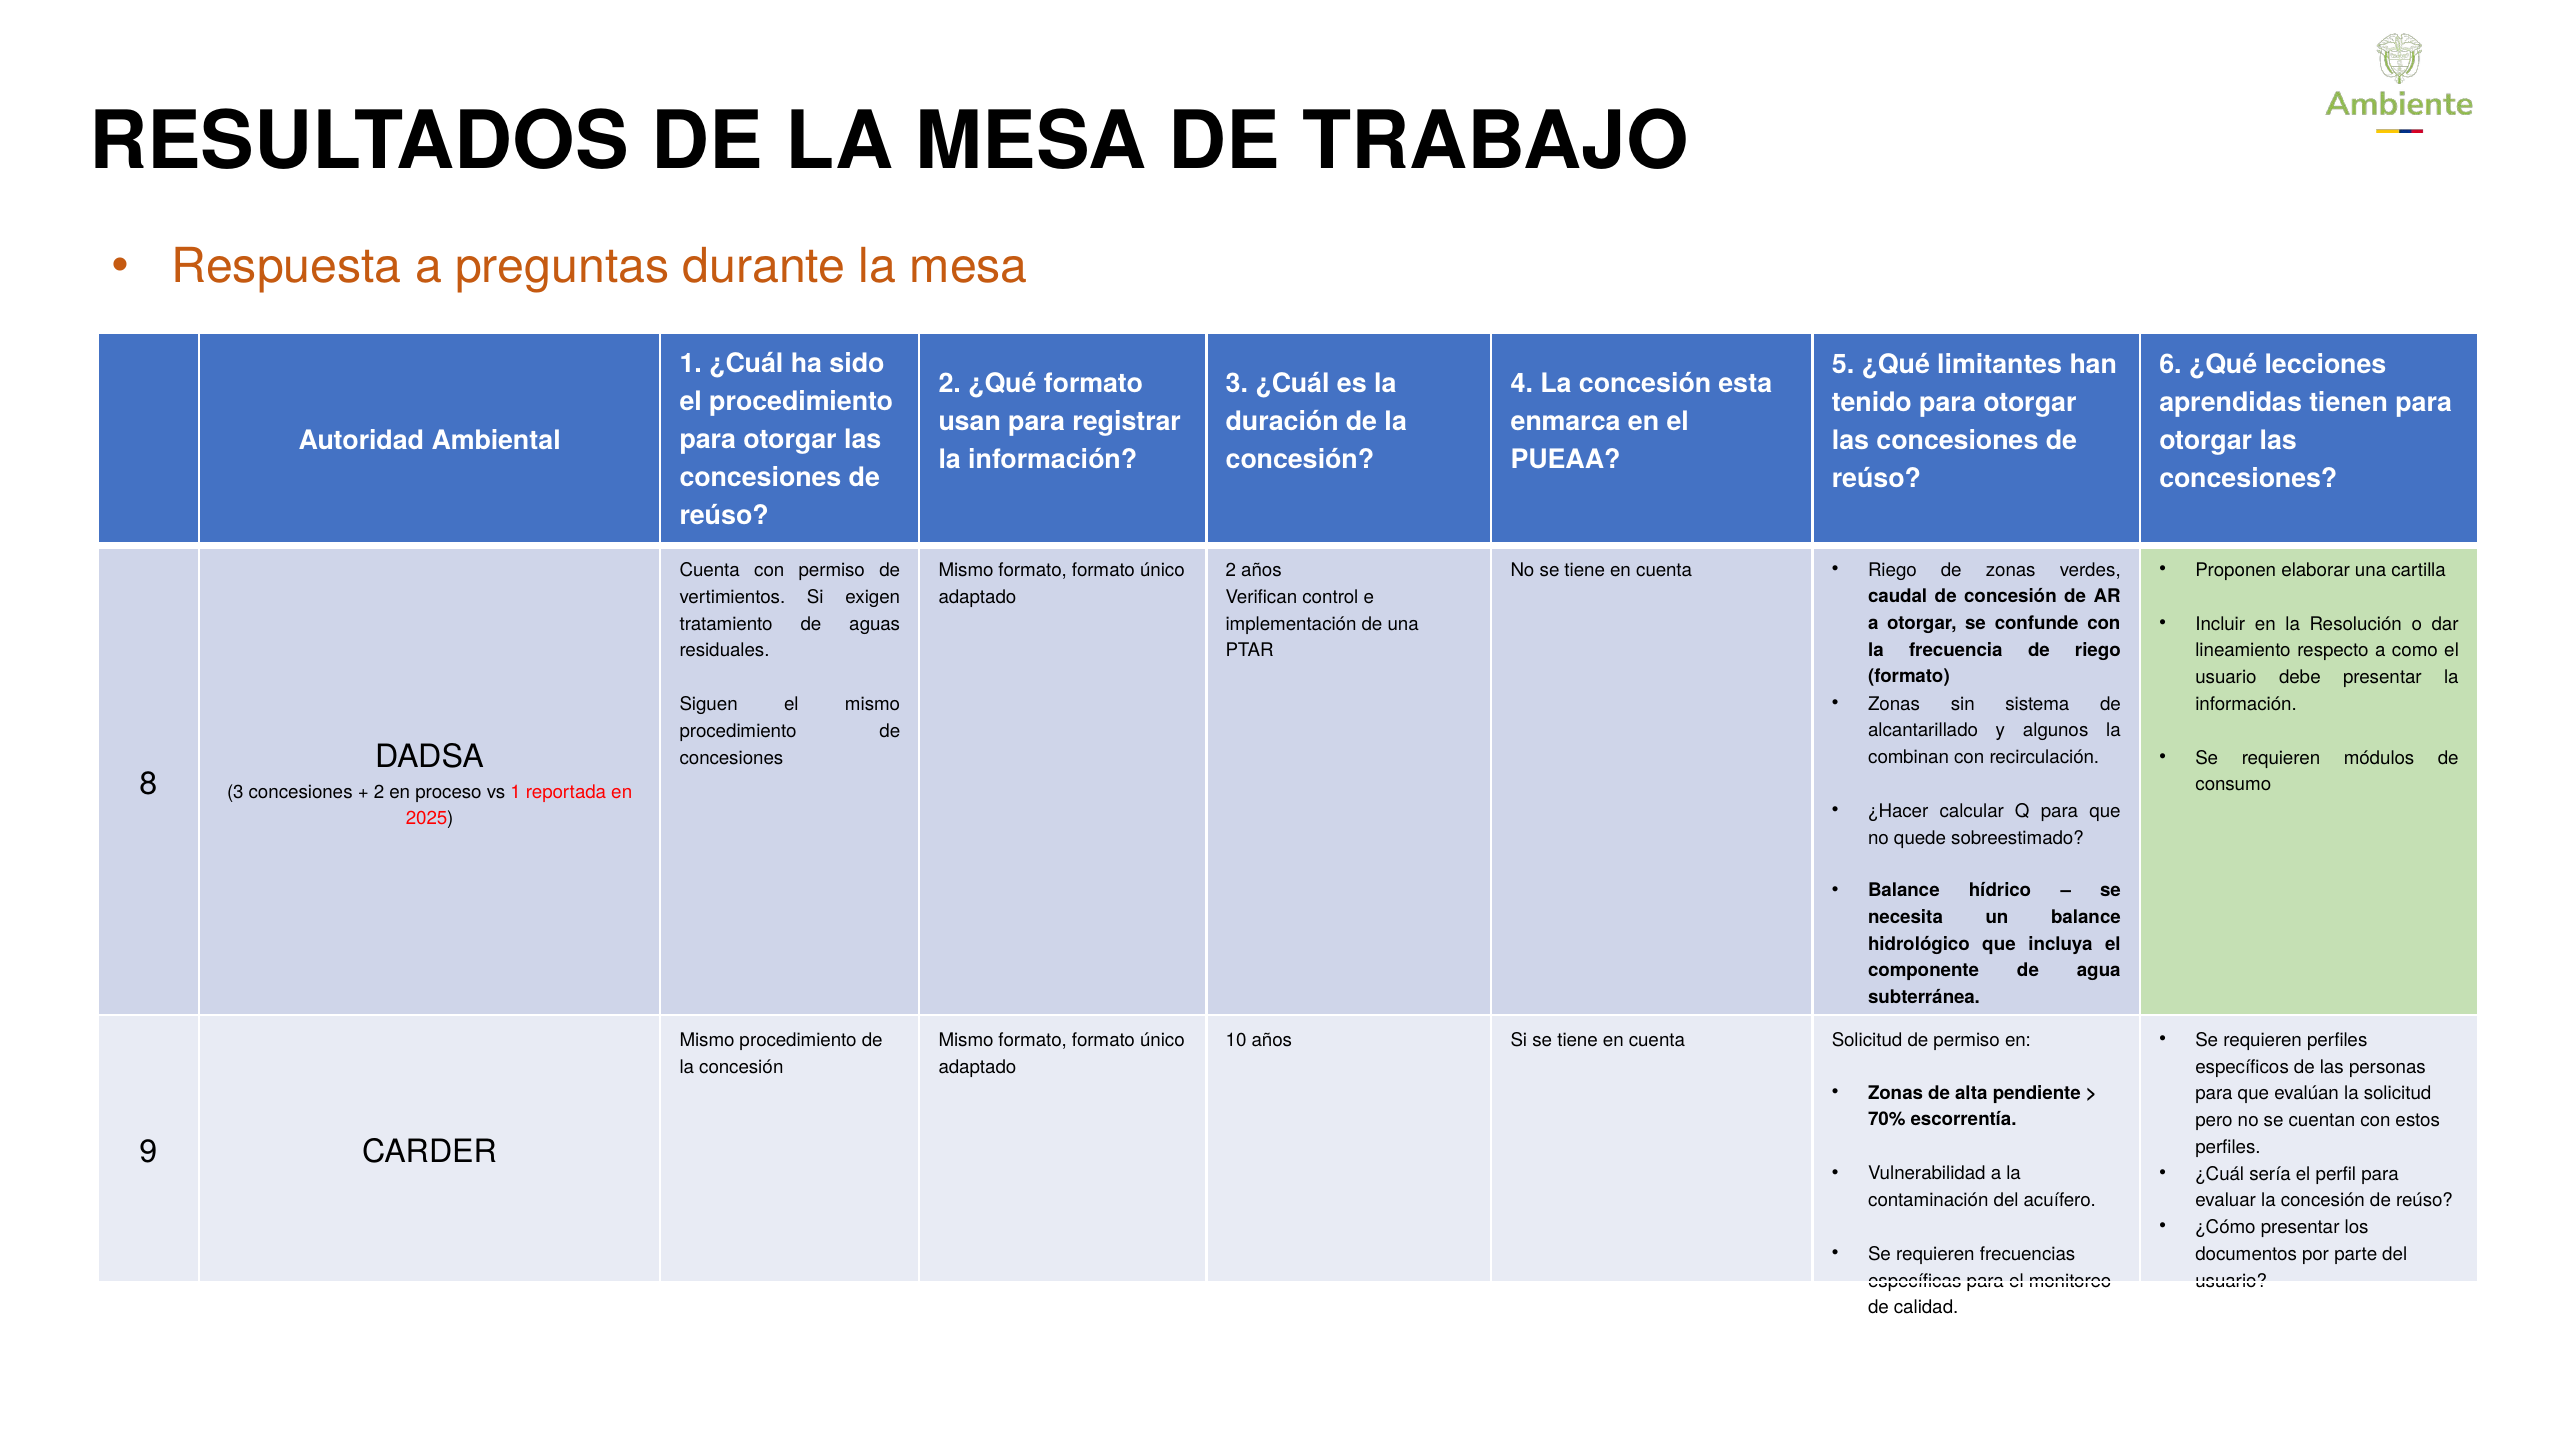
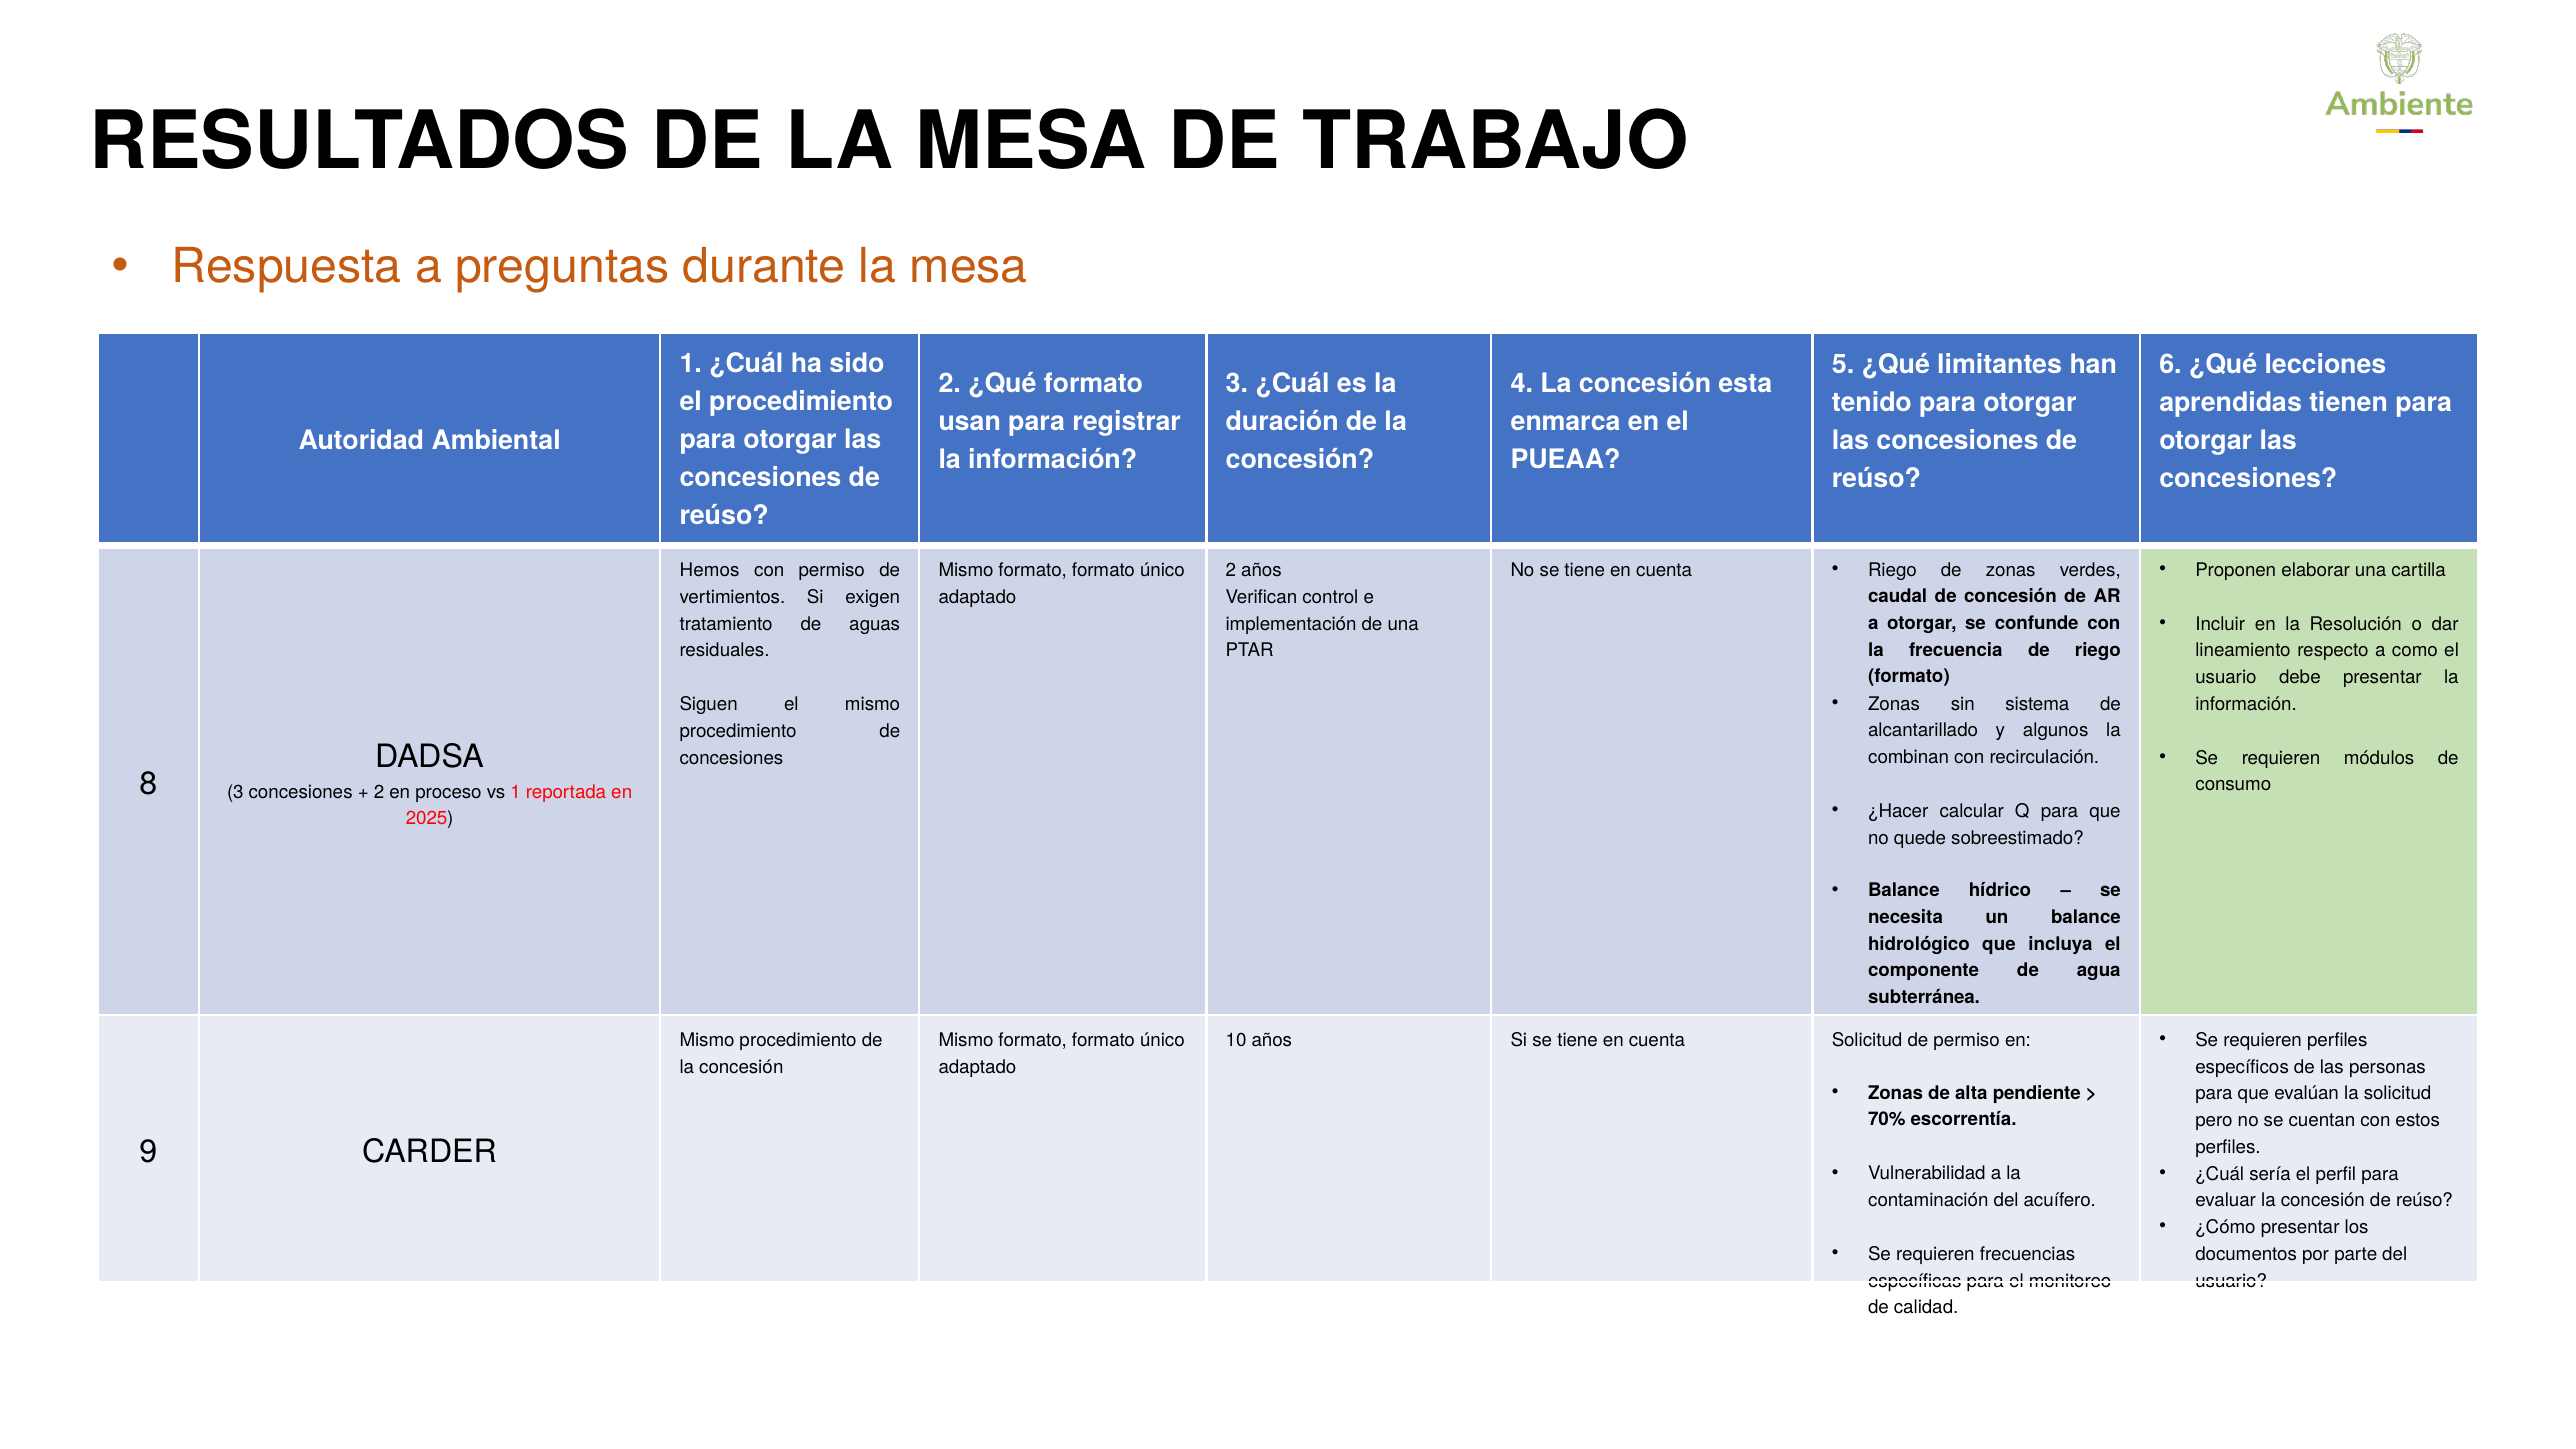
Cuenta at (710, 570): Cuenta -> Hemos
